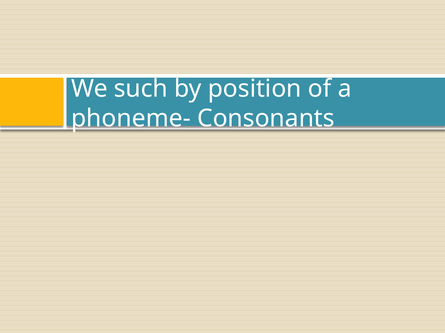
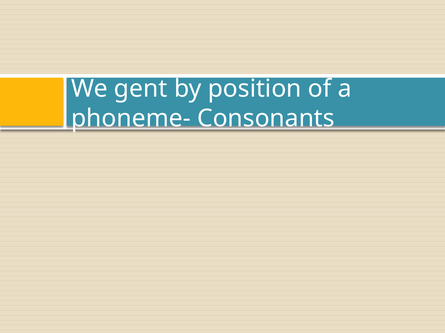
such: such -> gent
